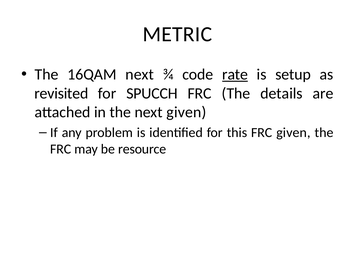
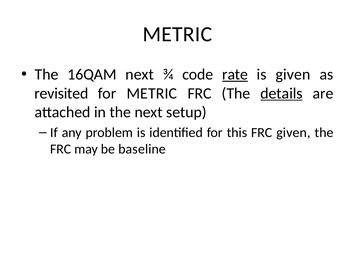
is setup: setup -> given
for SPUCCH: SPUCCH -> METRIC
details underline: none -> present
next given: given -> setup
resource: resource -> baseline
